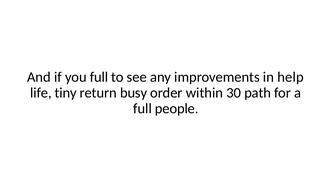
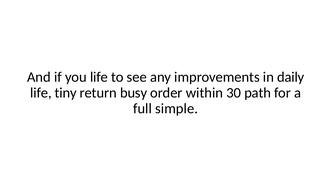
you full: full -> life
help: help -> daily
people: people -> simple
